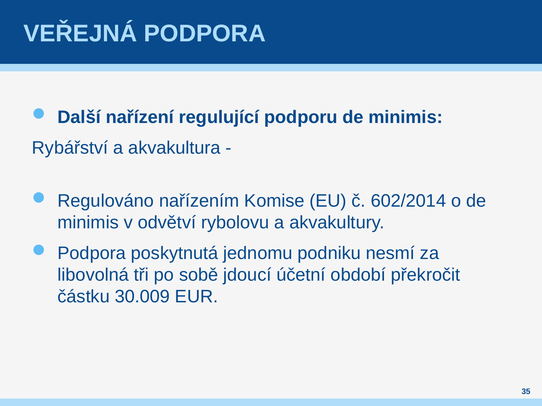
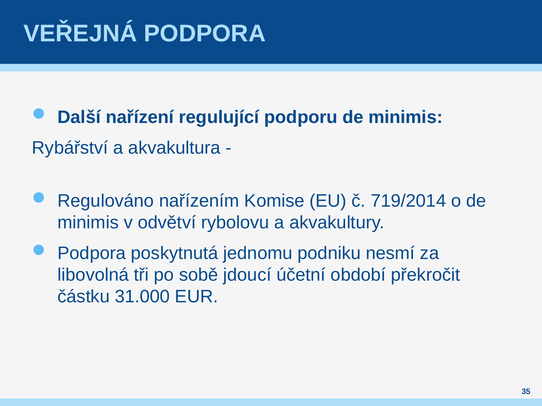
602/2014: 602/2014 -> 719/2014
30.009: 30.009 -> 31.000
